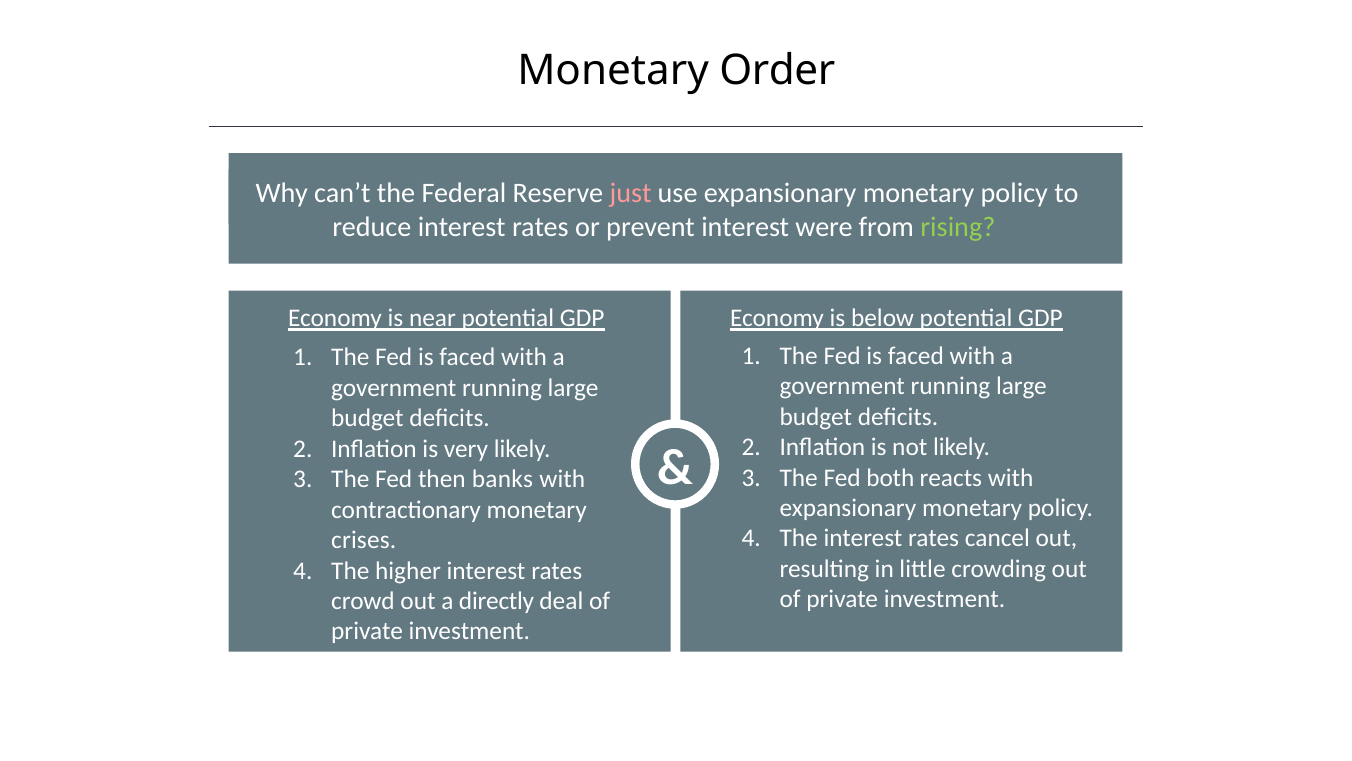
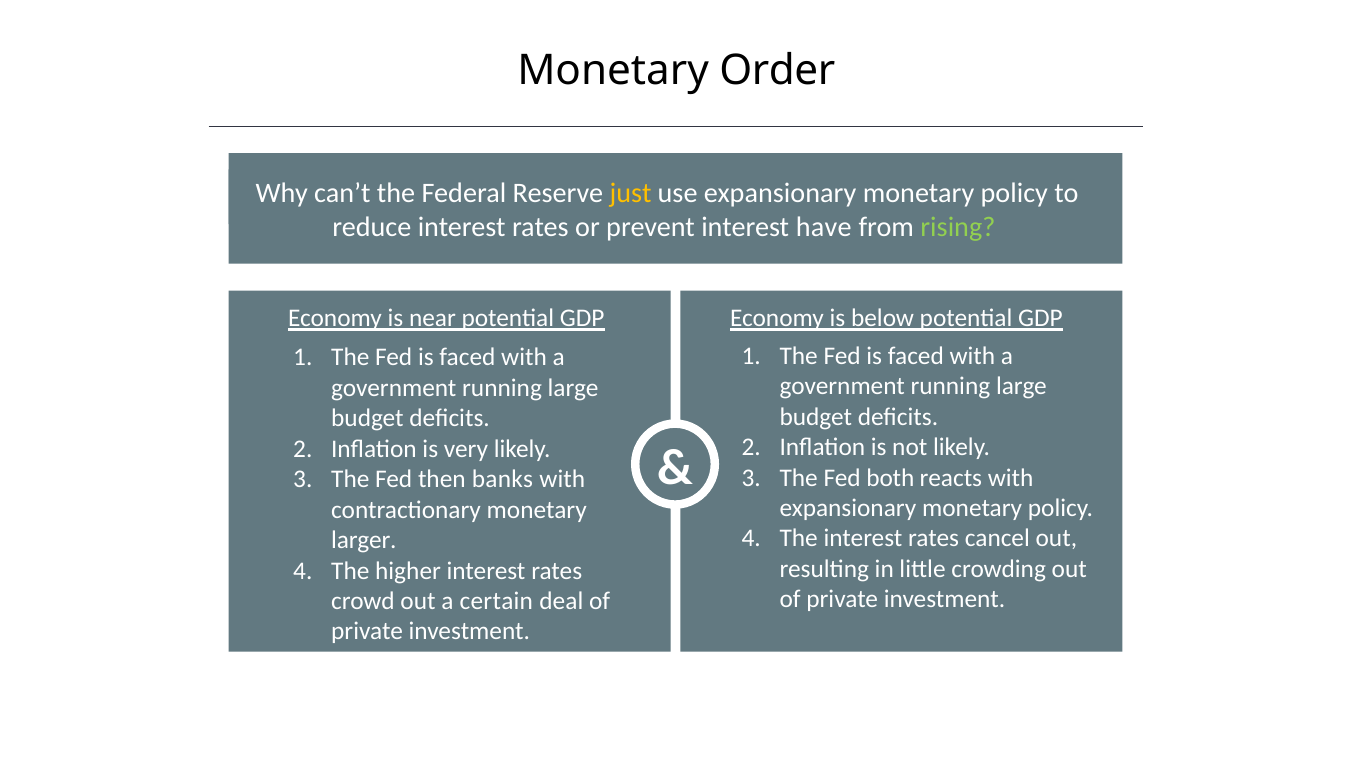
just colour: pink -> yellow
were: were -> have
crises: crises -> larger
directly: directly -> certain
